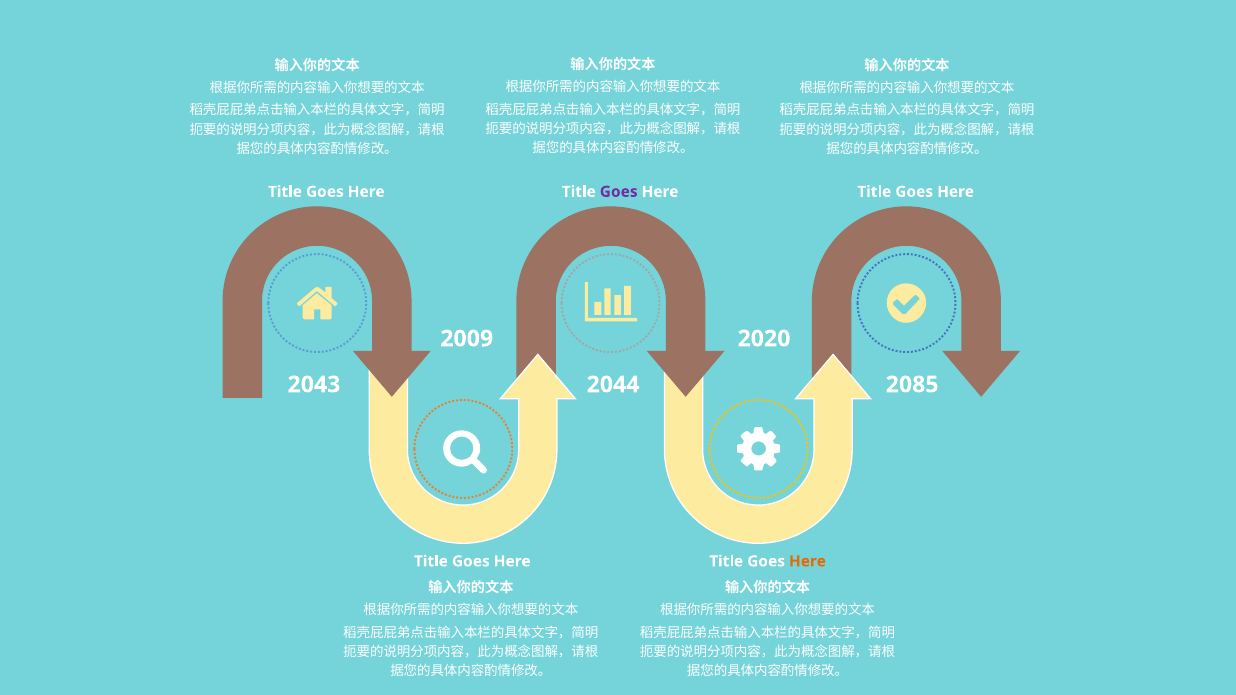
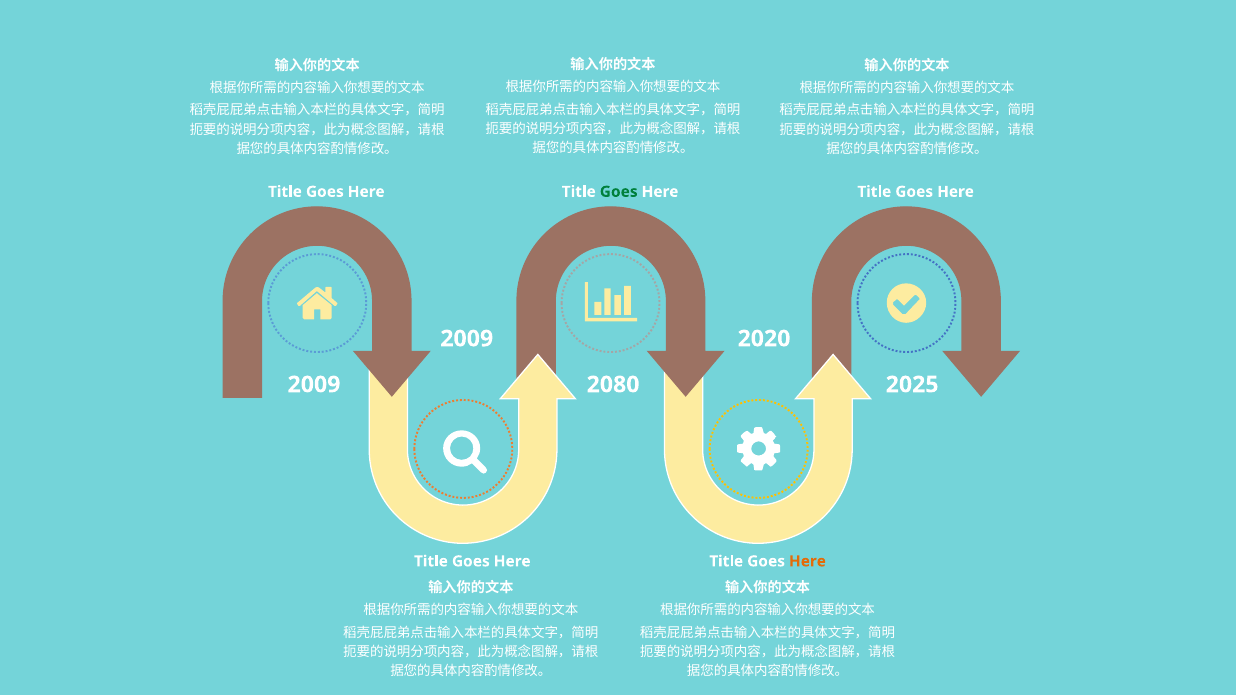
Goes at (619, 192) colour: purple -> green
2043 at (314, 385): 2043 -> 2009
2044: 2044 -> 2080
2085: 2085 -> 2025
